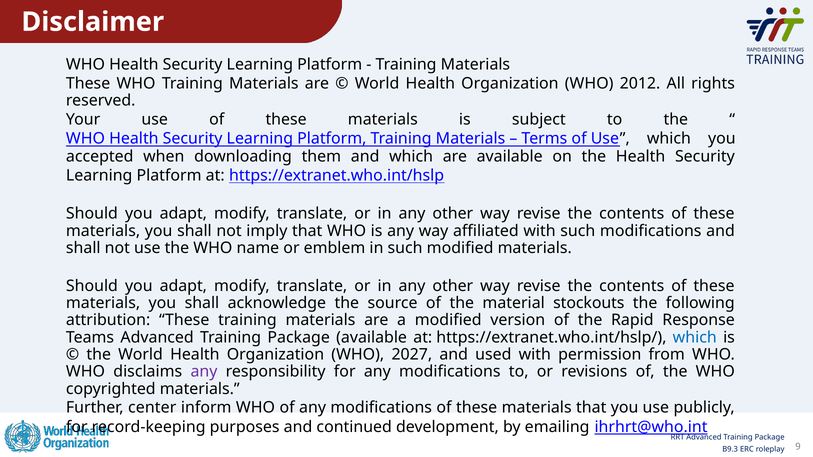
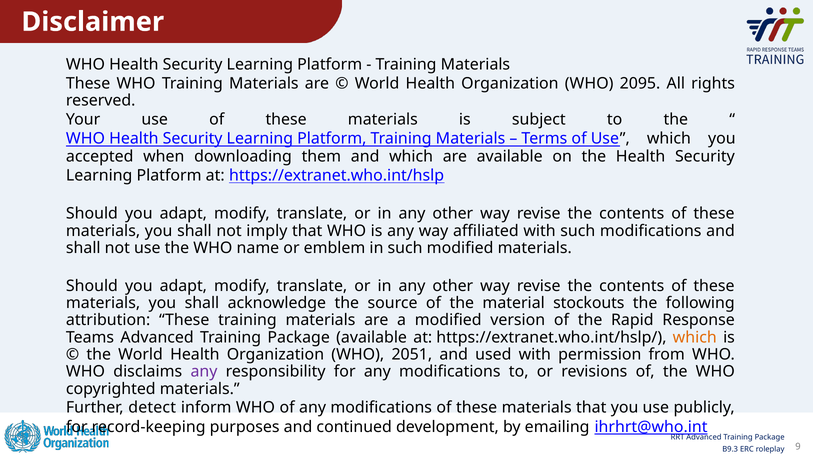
2012: 2012 -> 2095
which at (695, 338) colour: blue -> orange
2027: 2027 -> 2051
center: center -> detect
